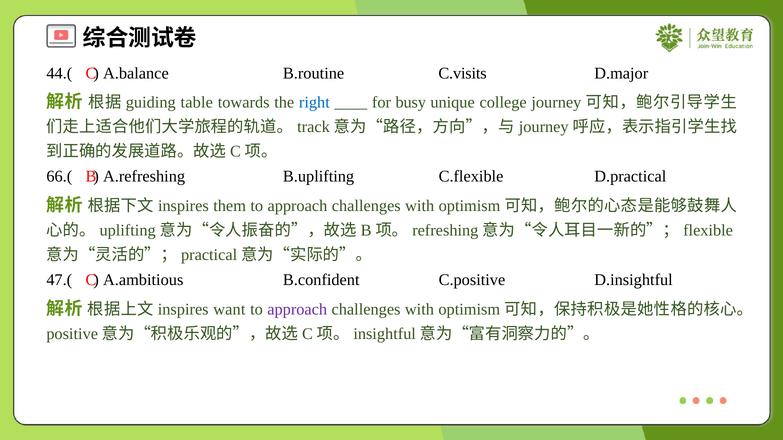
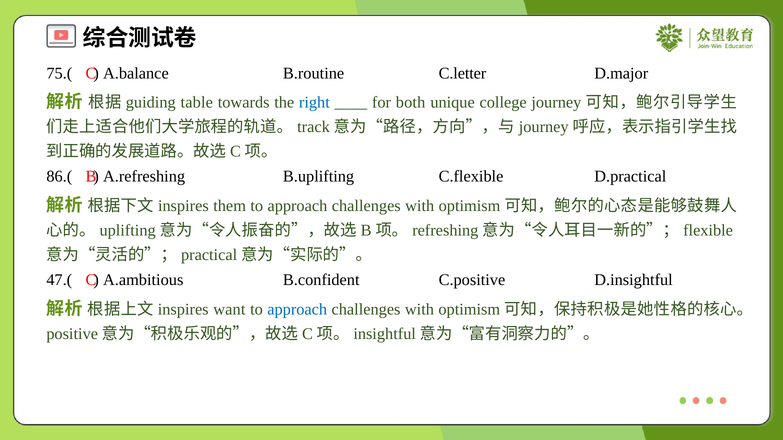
44.(: 44.( -> 75.(
C.visits: C.visits -> C.letter
busy: busy -> both
66.(: 66.( -> 86.(
approach at (297, 310) colour: purple -> blue
